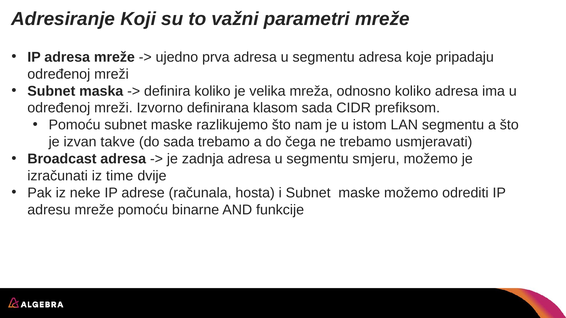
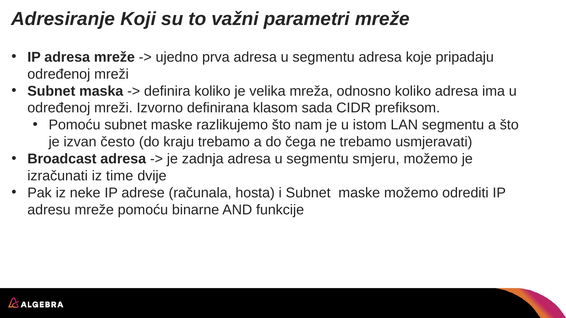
takve: takve -> često
do sada: sada -> kraju
